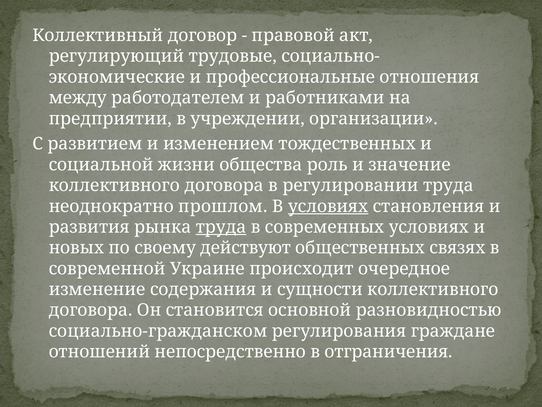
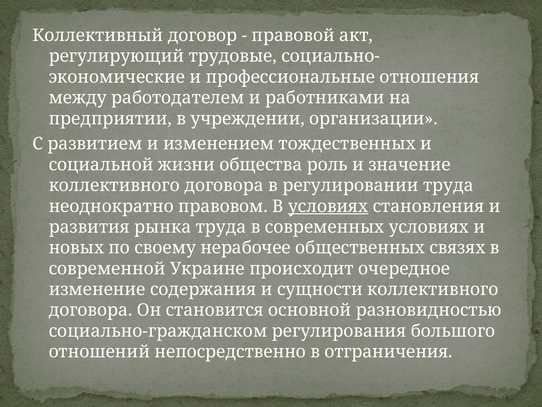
прошлом: прошлом -> правовом
труда at (221, 227) underline: present -> none
действуют: действуют -> нерабочее
граждане: граждане -> большого
